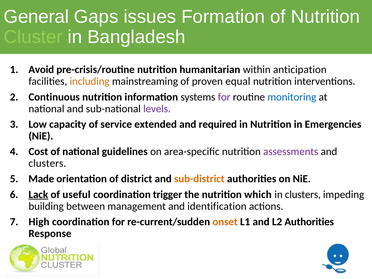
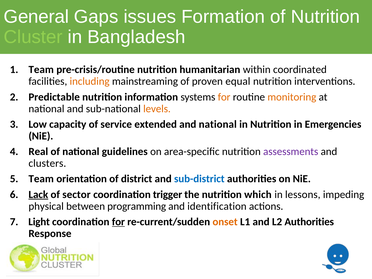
Avoid at (41, 70): Avoid -> Team
anticipation: anticipation -> coordinated
Continuous: Continuous -> Predictable
for at (224, 97) colour: purple -> orange
monitoring colour: blue -> orange
levels colour: purple -> orange
and required: required -> national
Cost: Cost -> Real
Made at (41, 179): Made -> Team
sub-district colour: orange -> blue
useful: useful -> sector
in clusters: clusters -> lessons
building: building -> physical
management: management -> programming
High: High -> Light
for at (118, 222) underline: none -> present
